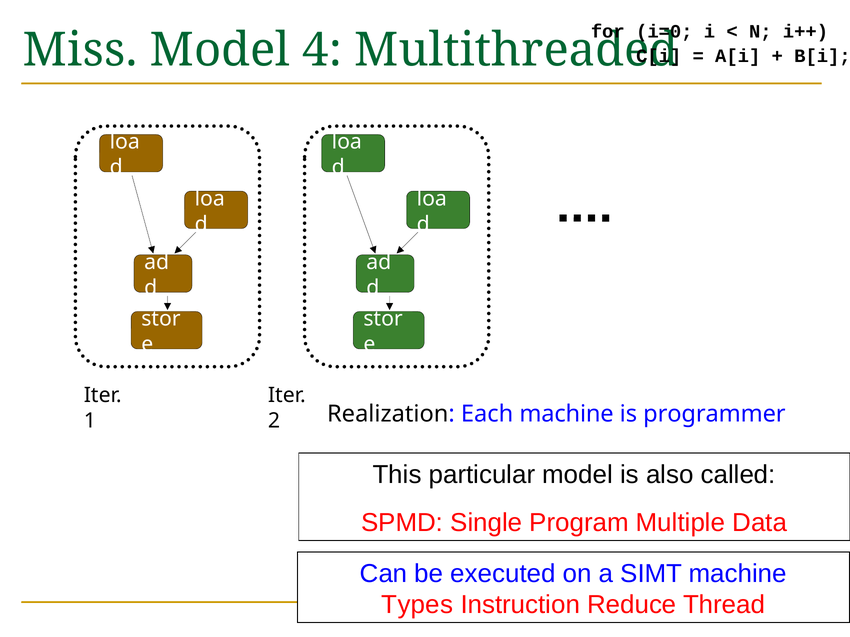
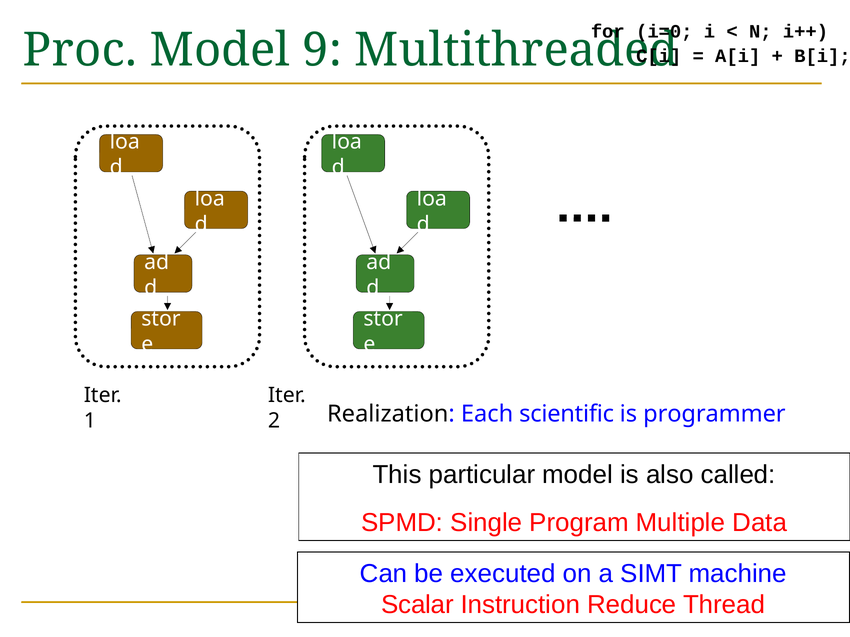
Miss: Miss -> Proc
4: 4 -> 9
Each machine: machine -> scientific
Types: Types -> Scalar
